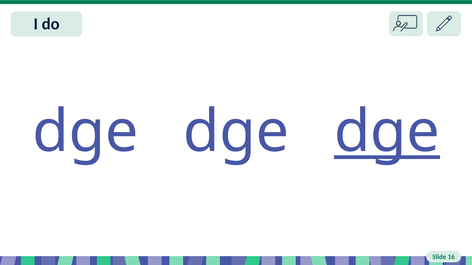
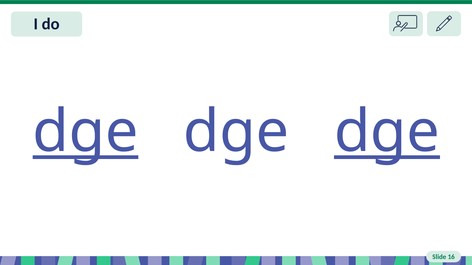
dge at (86, 132) underline: none -> present
